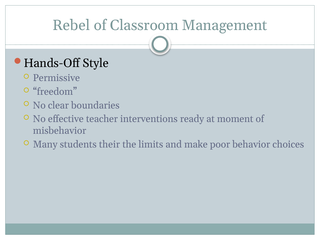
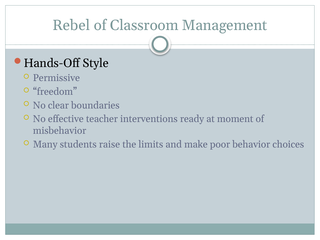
their: their -> raise
